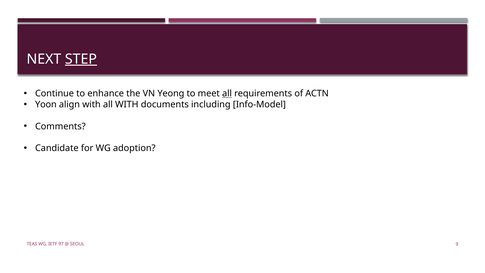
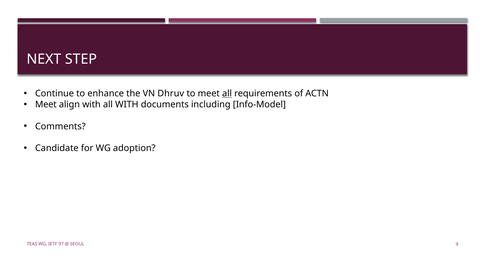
STEP underline: present -> none
Yeong: Yeong -> Dhruv
Yoon at (46, 104): Yoon -> Meet
